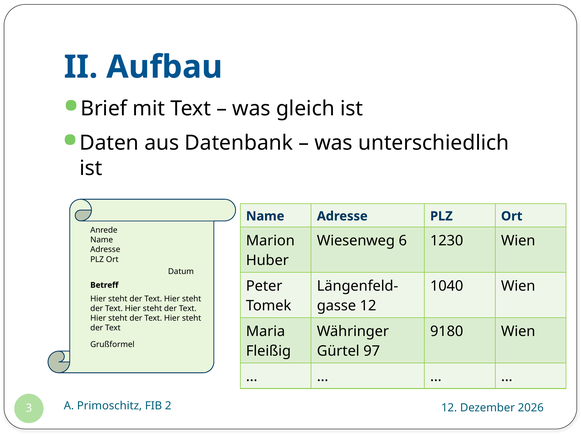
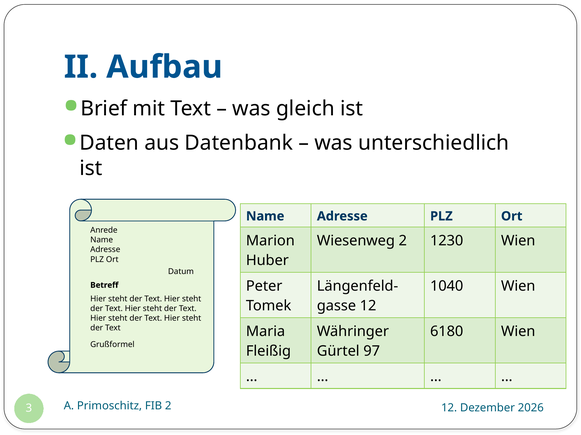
Wiesenweg 6: 6 -> 2
9180: 9180 -> 6180
